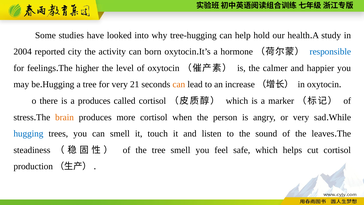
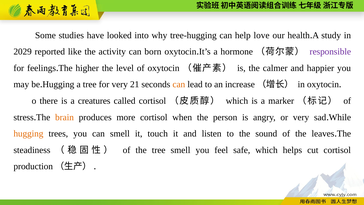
hold: hold -> love
2004: 2004 -> 2029
city: city -> like
responsible colour: blue -> purple
a produces: produces -> creatures
hugging at (28, 134) colour: blue -> orange
